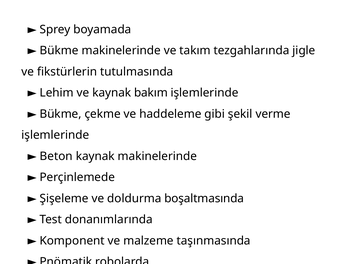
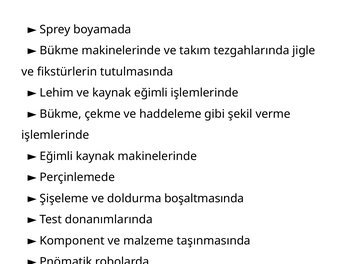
kaynak bakım: bakım -> eğimli
Beton at (56, 156): Beton -> Eğimli
